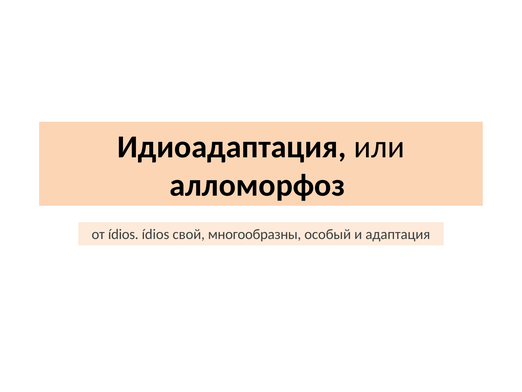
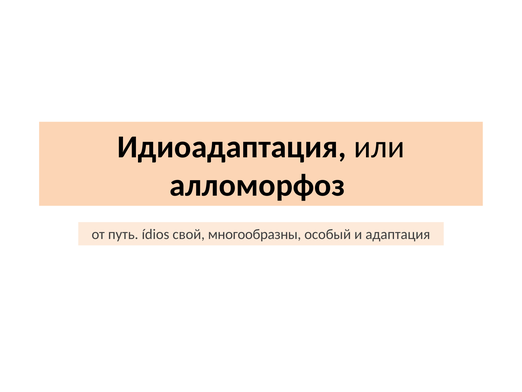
от ídios: ídios -> путь
